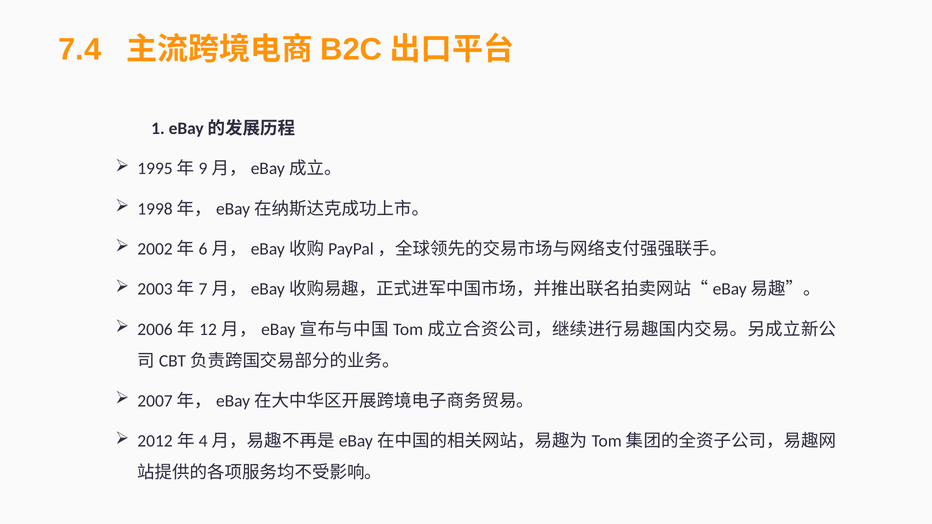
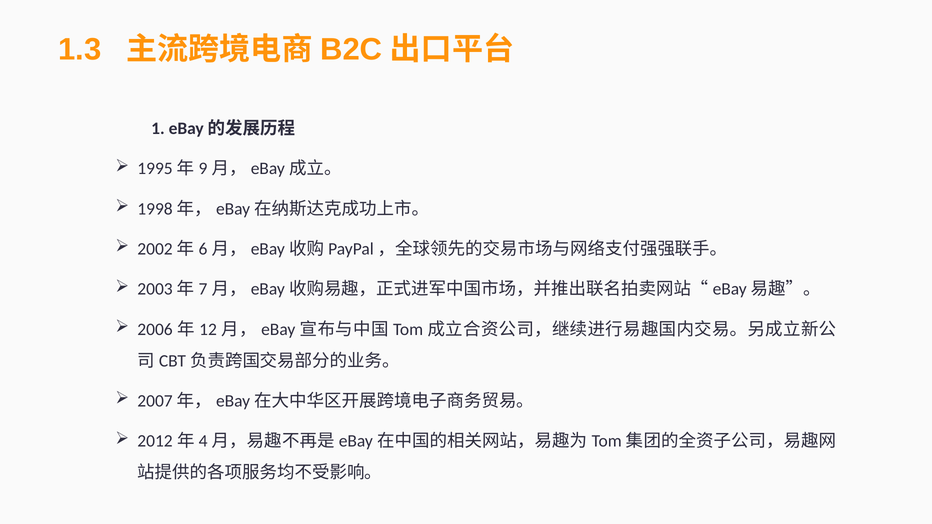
7.4: 7.4 -> 1.3
